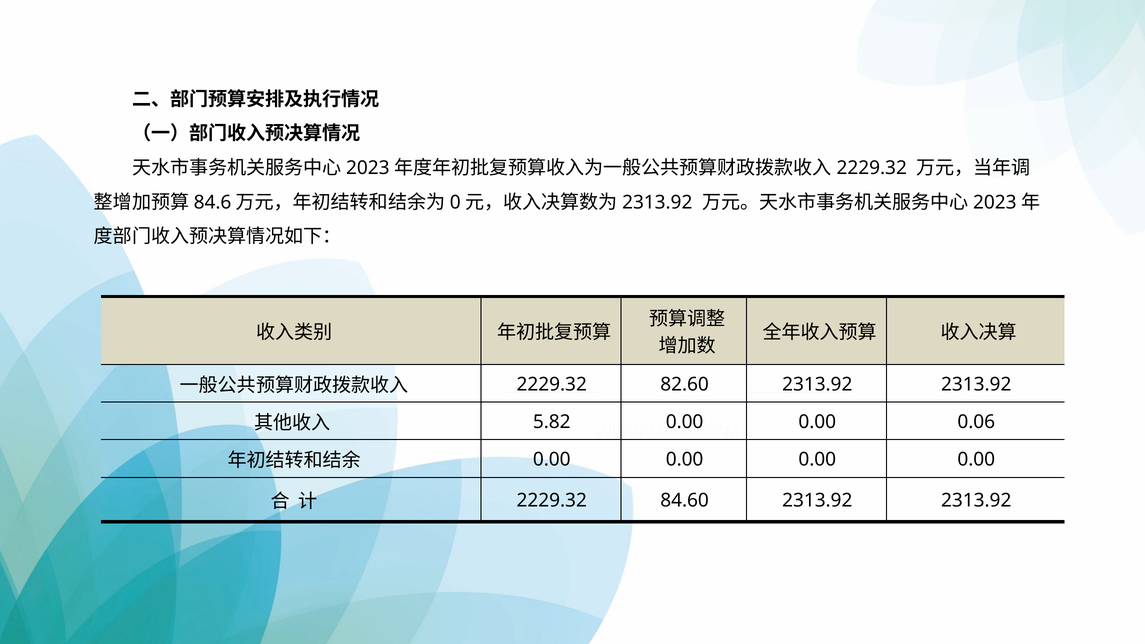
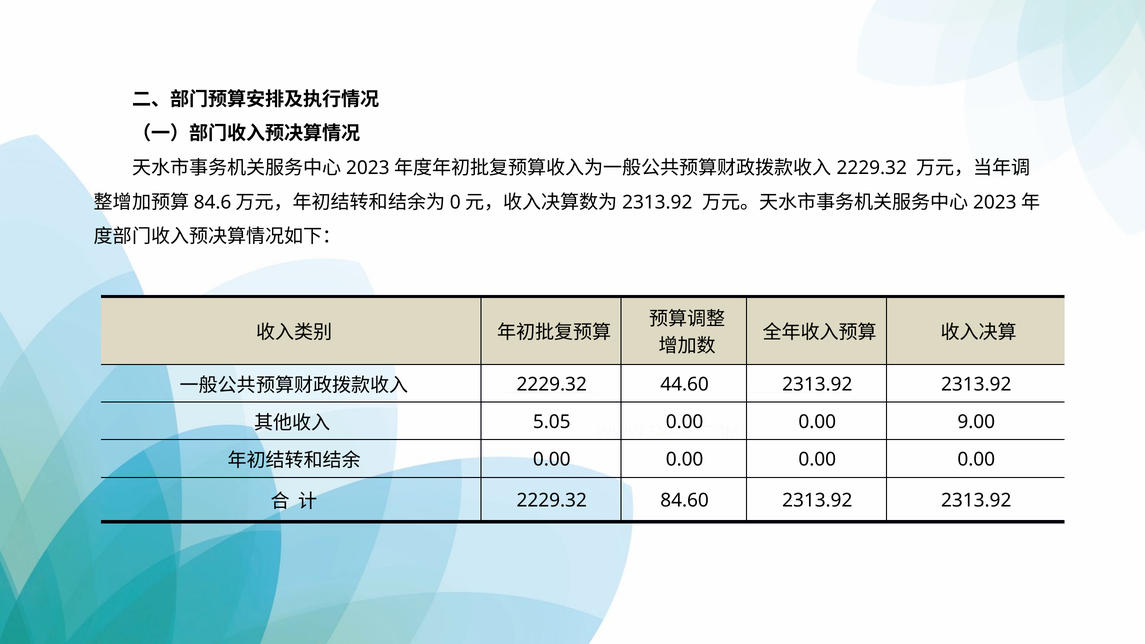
82.60: 82.60 -> 44.60
5.82: 5.82 -> 5.05
0.06: 0.06 -> 9.00
